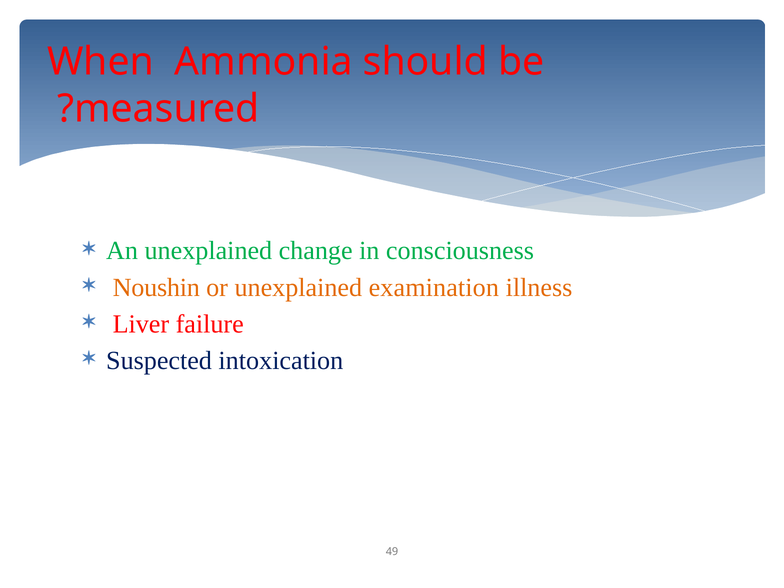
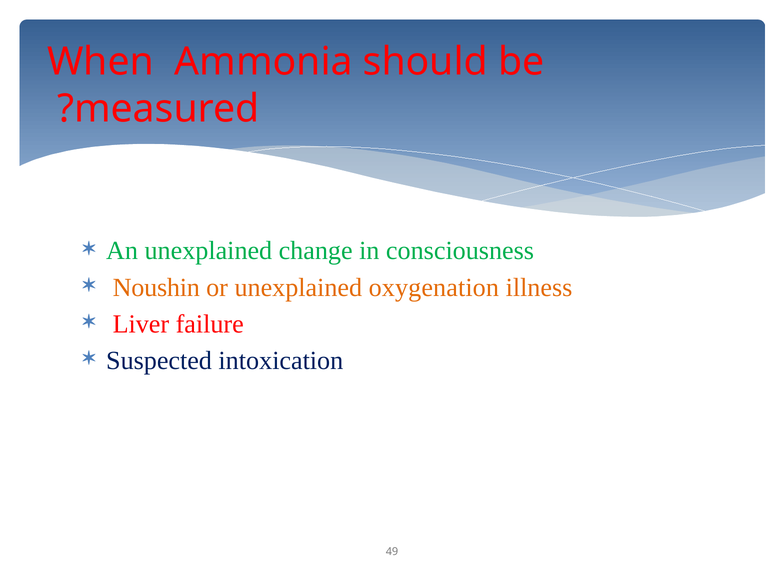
examination: examination -> oxygenation
